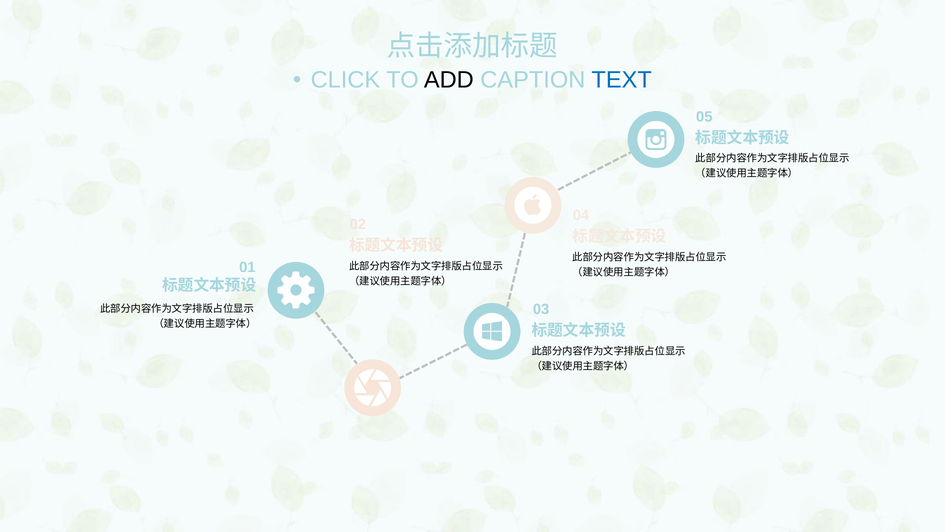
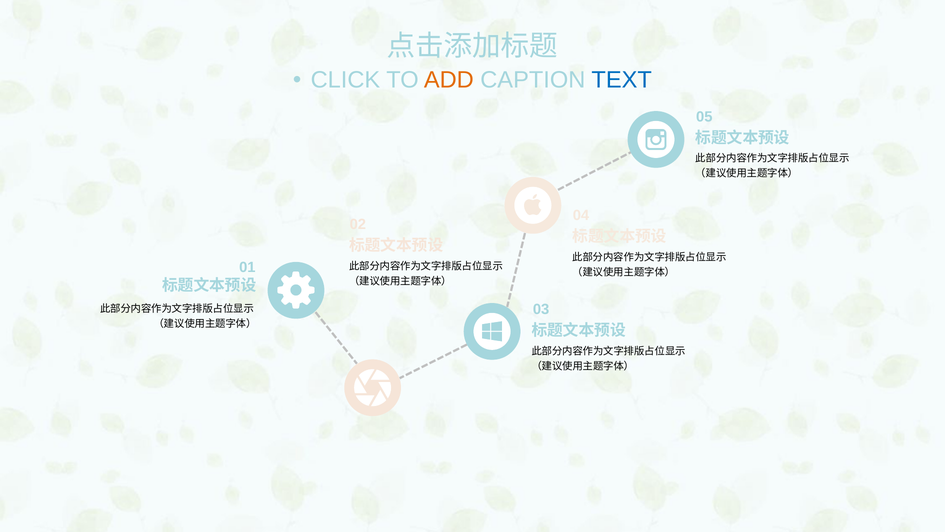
ADD colour: black -> orange
